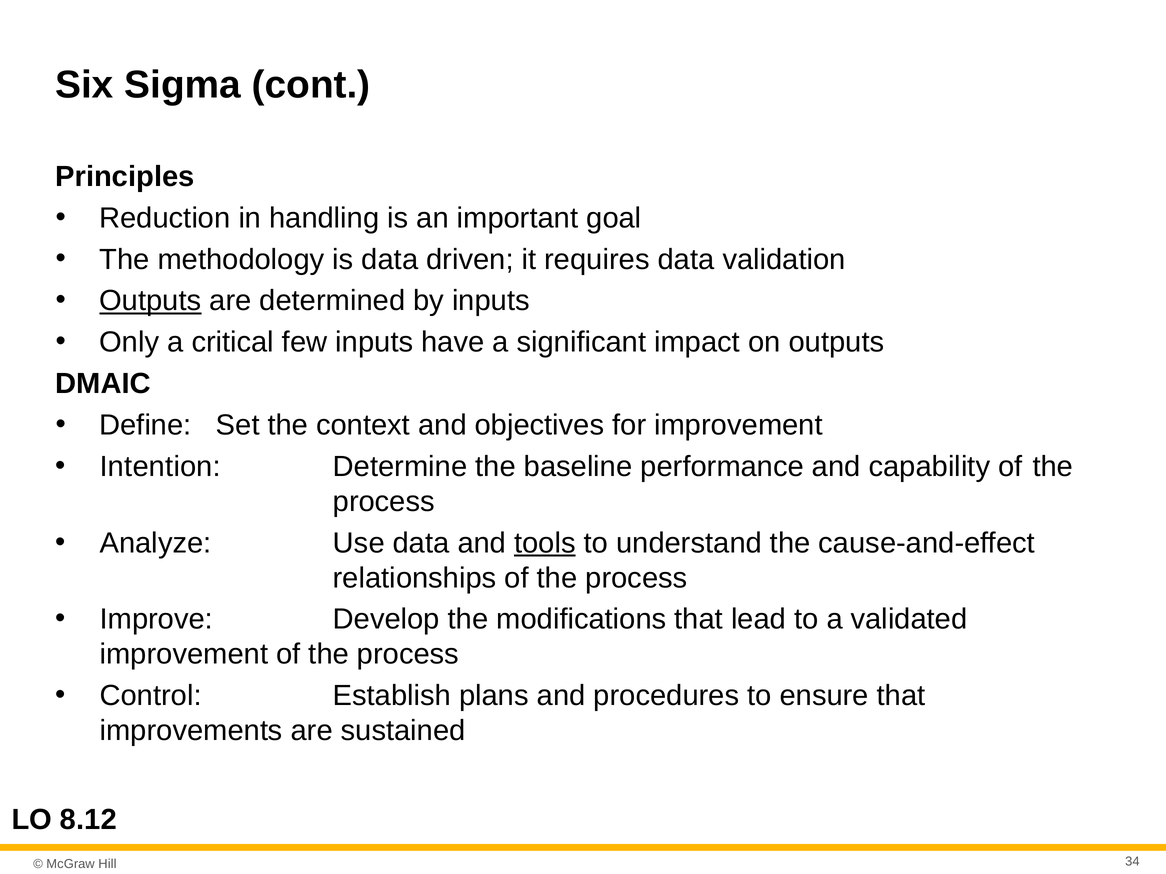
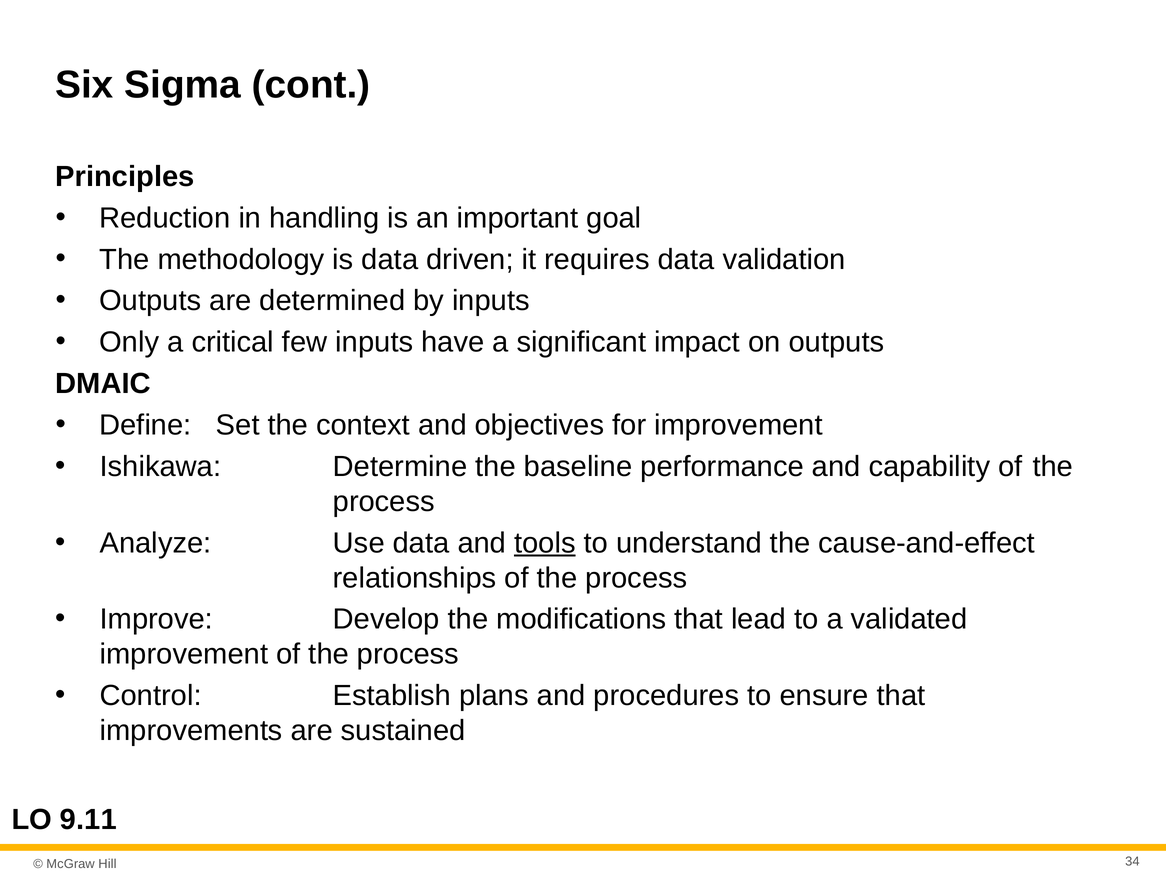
Outputs at (150, 301) underline: present -> none
Intention: Intention -> Ishikawa
8.12: 8.12 -> 9.11
